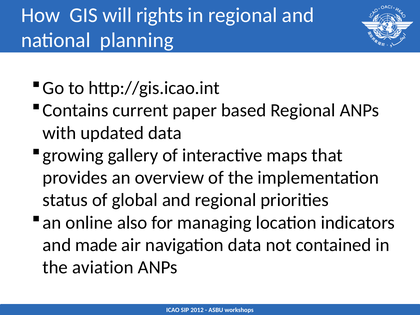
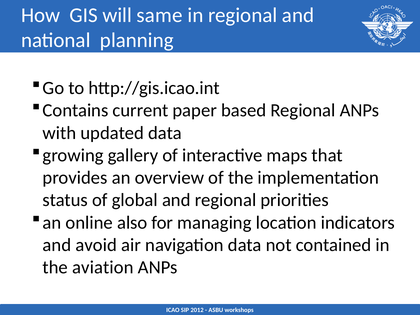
rights: rights -> same
made: made -> avoid
